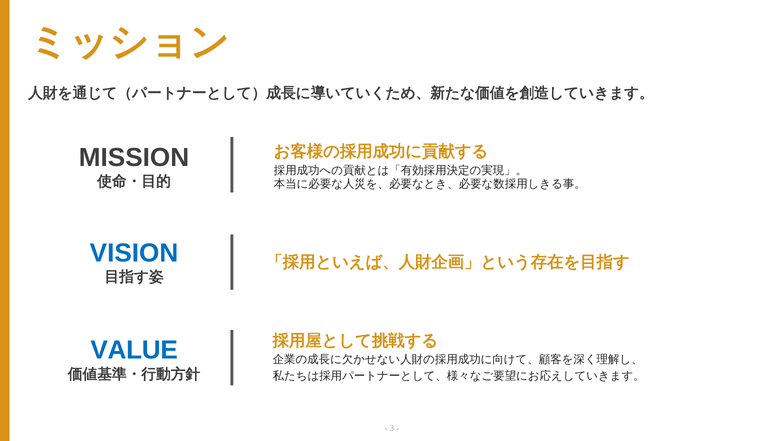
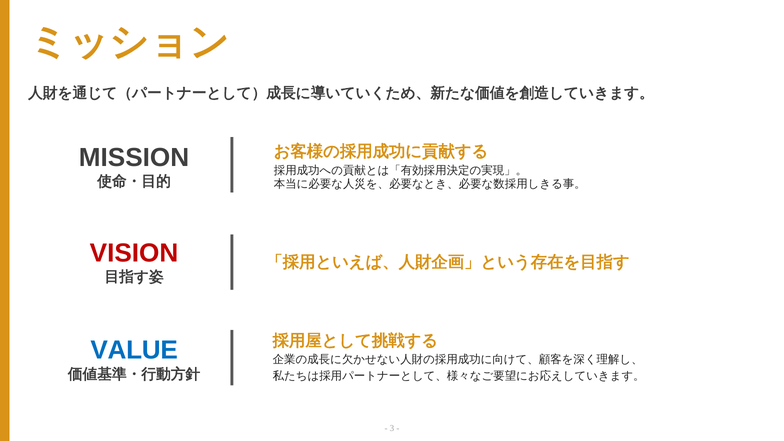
VISION colour: blue -> red
